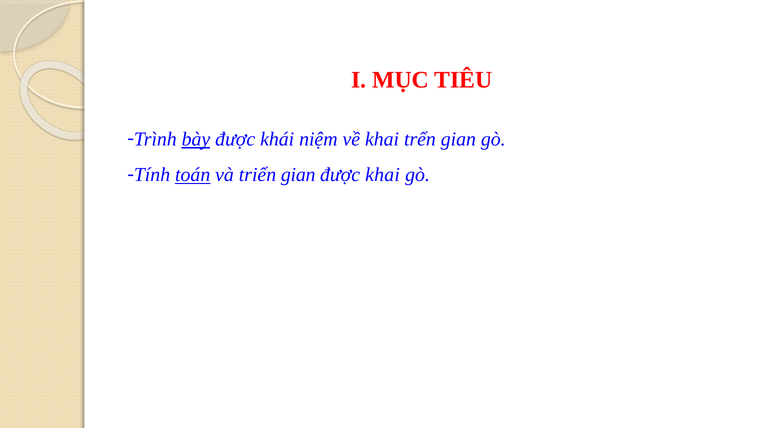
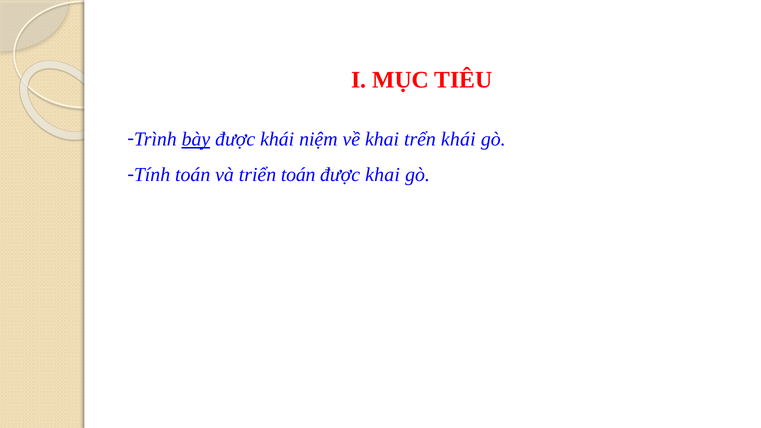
trển gian: gian -> khái
toán at (193, 175) underline: present -> none
triển gian: gian -> toán
